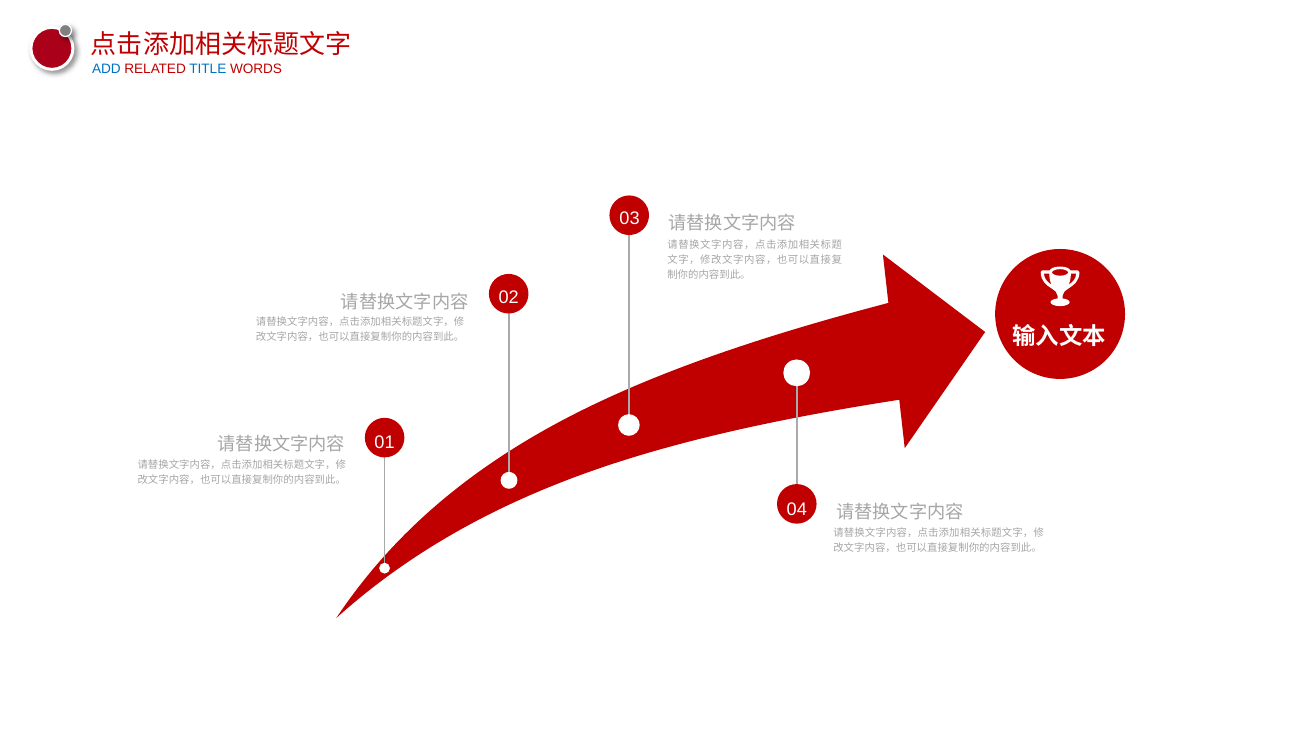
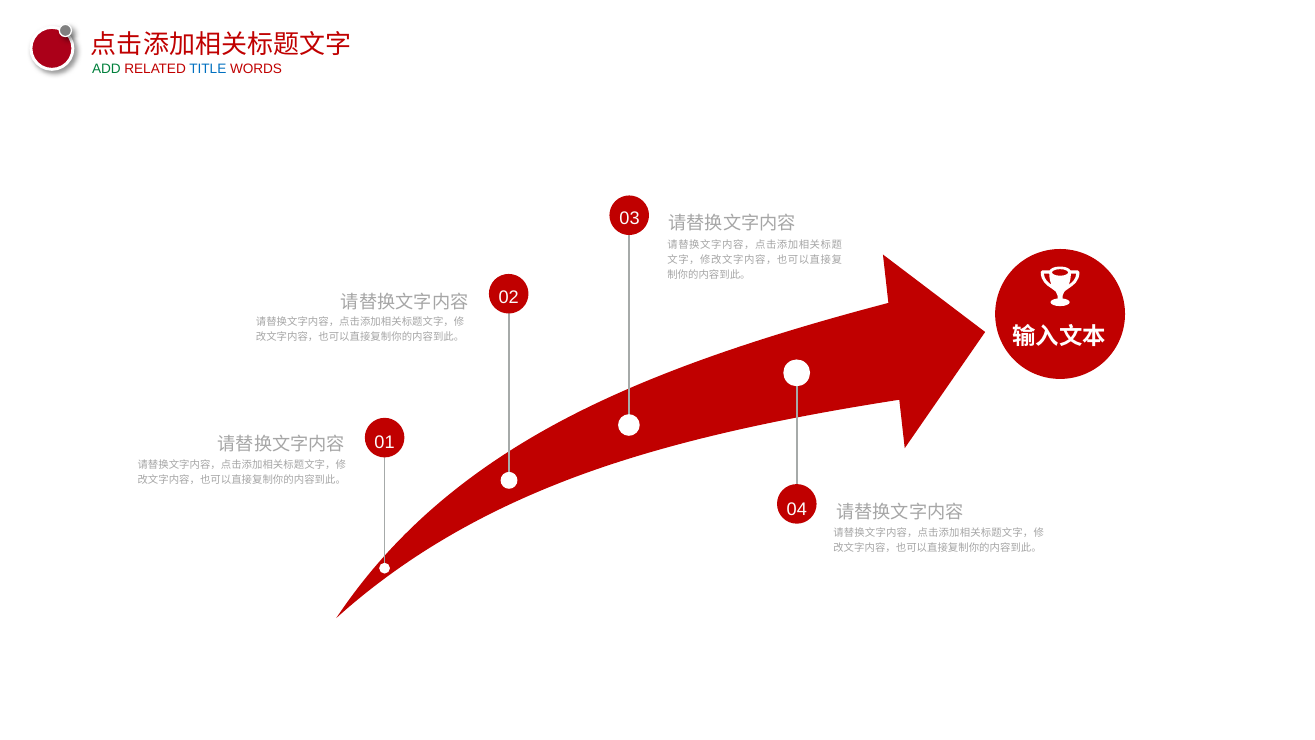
ADD colour: blue -> green
